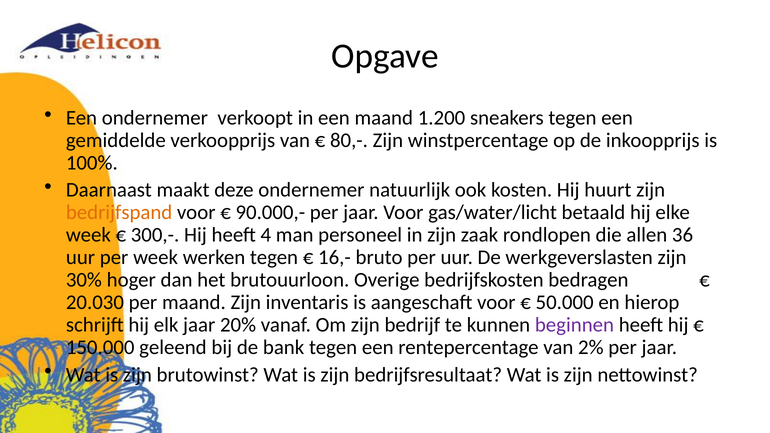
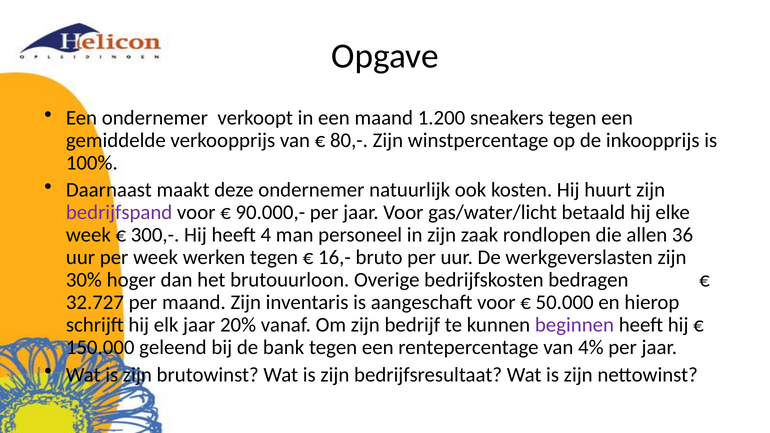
bedrijfspand colour: orange -> purple
20.030: 20.030 -> 32.727
2%: 2% -> 4%
